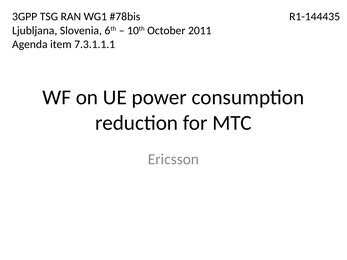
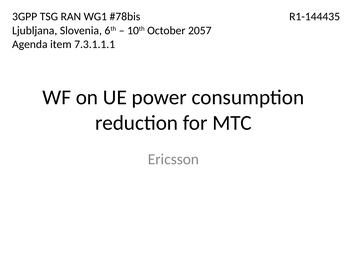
2011: 2011 -> 2057
